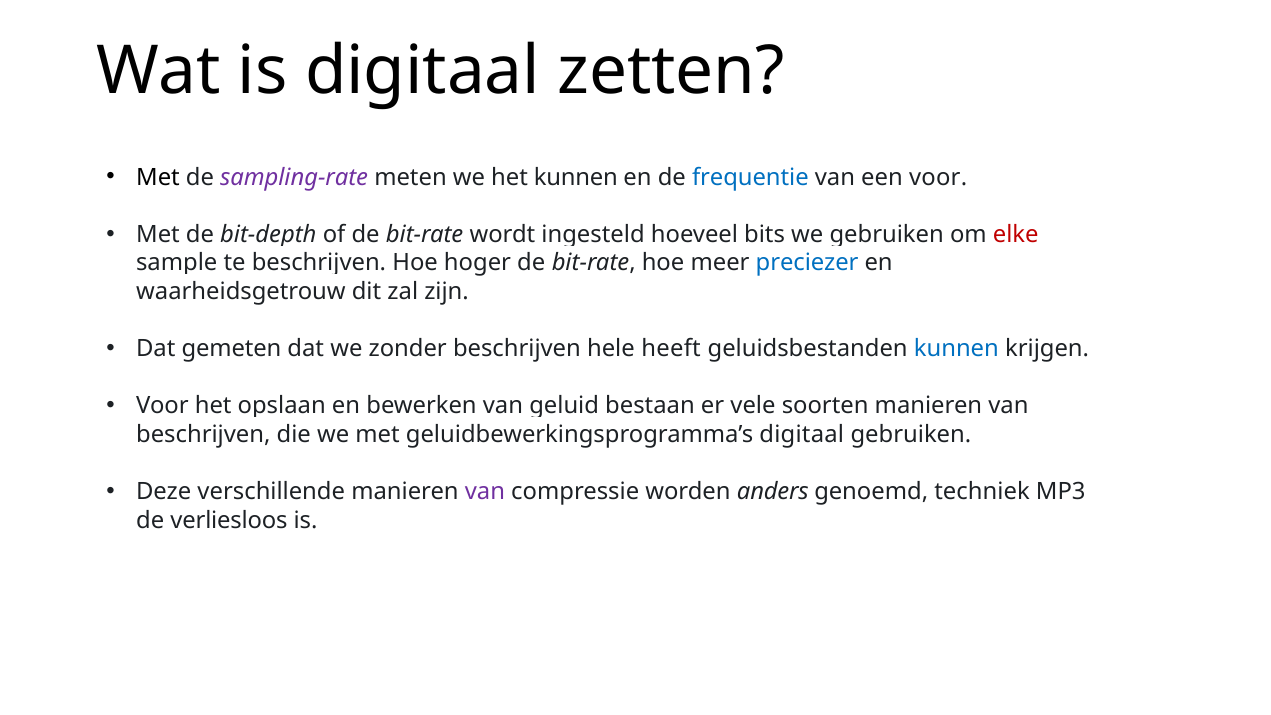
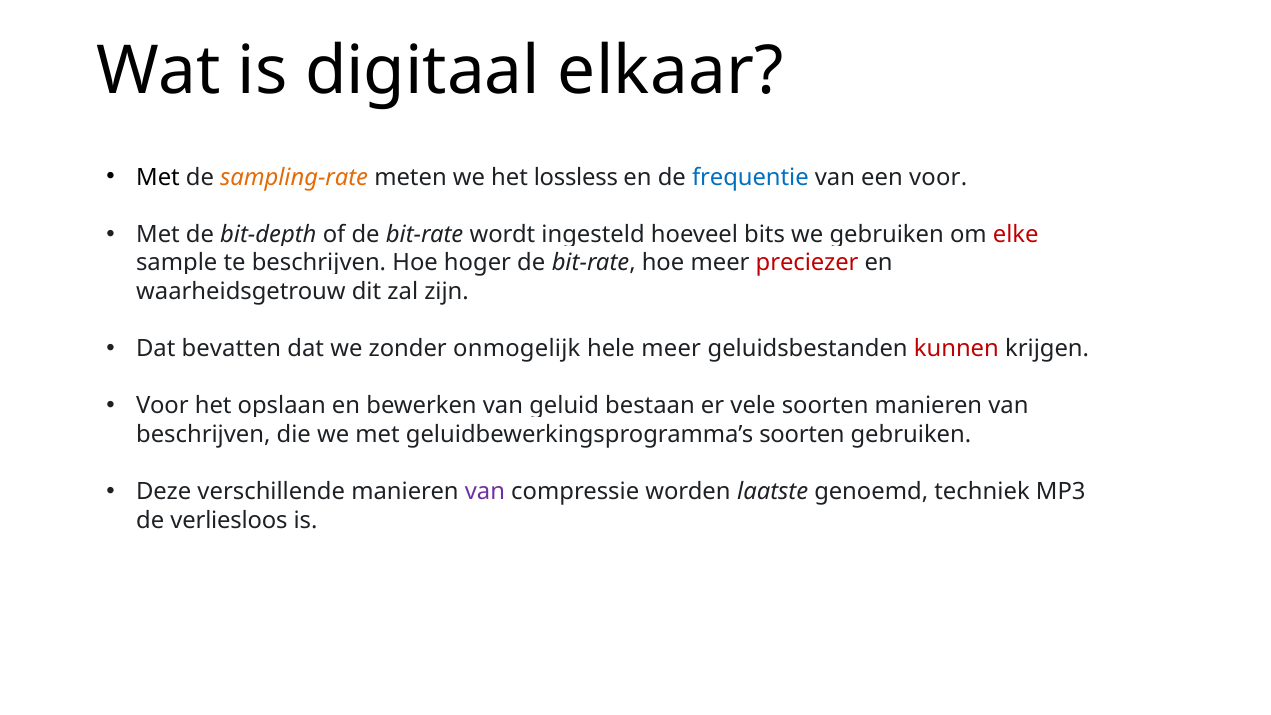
zetten: zetten -> elkaar
sampling-rate colour: purple -> orange
het kunnen: kunnen -> lossless
preciezer colour: blue -> red
gemeten: gemeten -> bevatten
zonder beschrijven: beschrijven -> onmogelijk
hele heeft: heeft -> meer
kunnen at (956, 349) colour: blue -> red
geluidbewerkingsprogramma’s digitaal: digitaal -> soorten
anders: anders -> laatste
